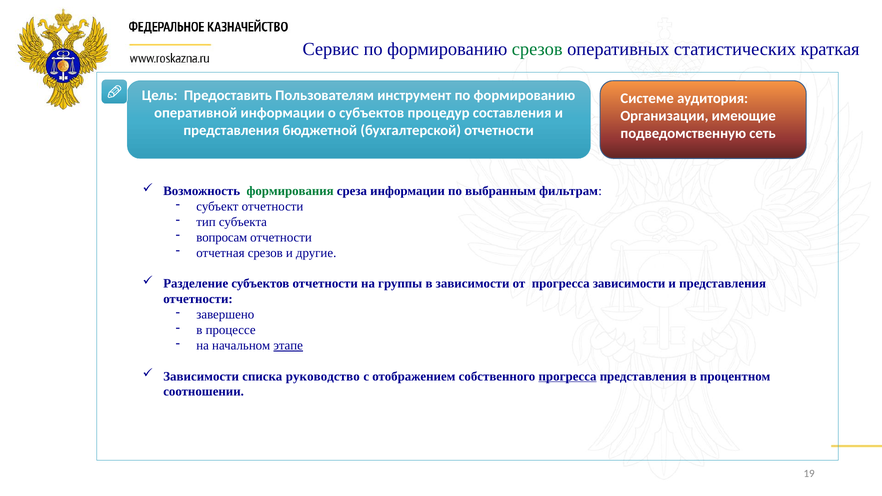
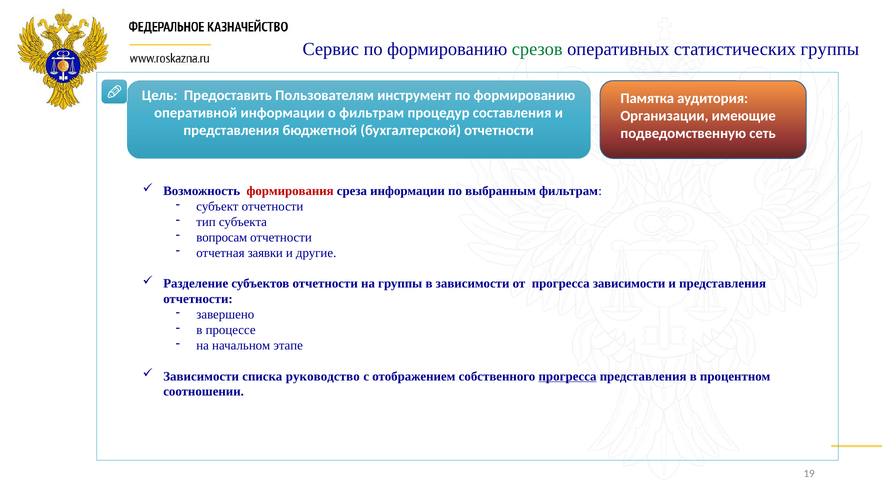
статистических краткая: краткая -> группы
Системе: Системе -> Памятка
о субъектов: субъектов -> фильтрам
формирования colour: green -> red
отчетная срезов: срезов -> заявки
этапе underline: present -> none
